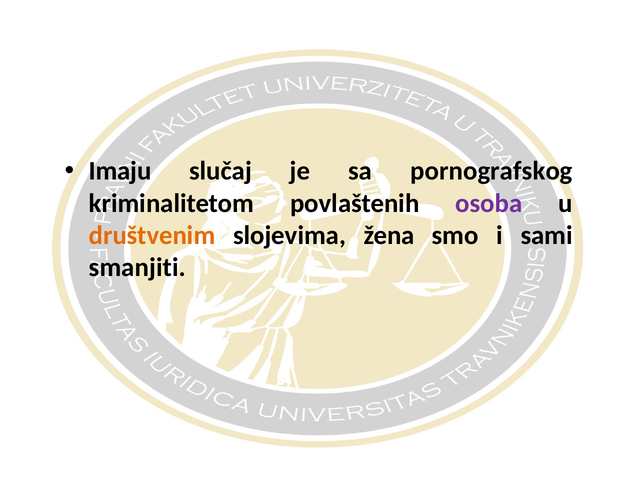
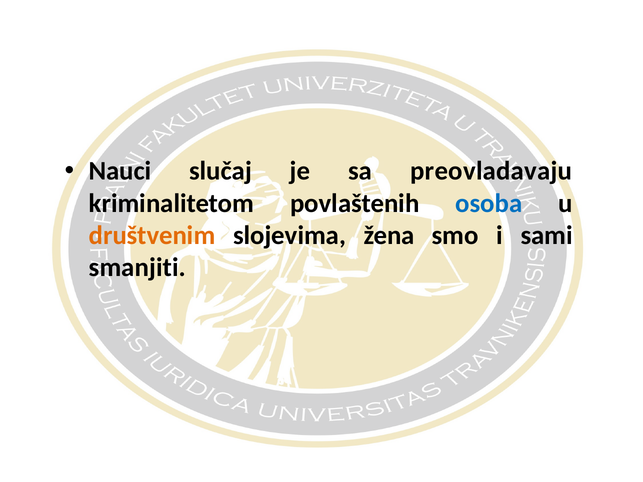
Imaju: Imaju -> Nauci
pornografskog: pornografskog -> preovladavaju
osoba colour: purple -> blue
